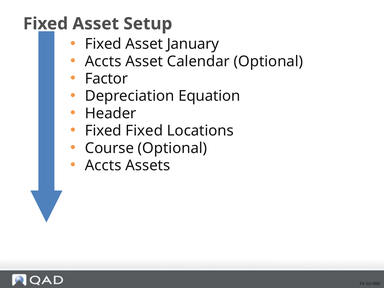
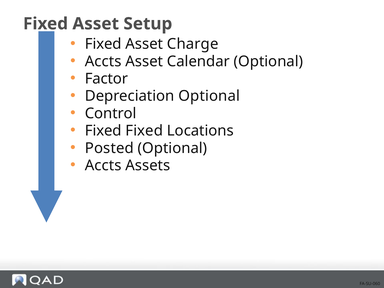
January: January -> Charge
Depreciation Equation: Equation -> Optional
Header: Header -> Control
Course: Course -> Posted
